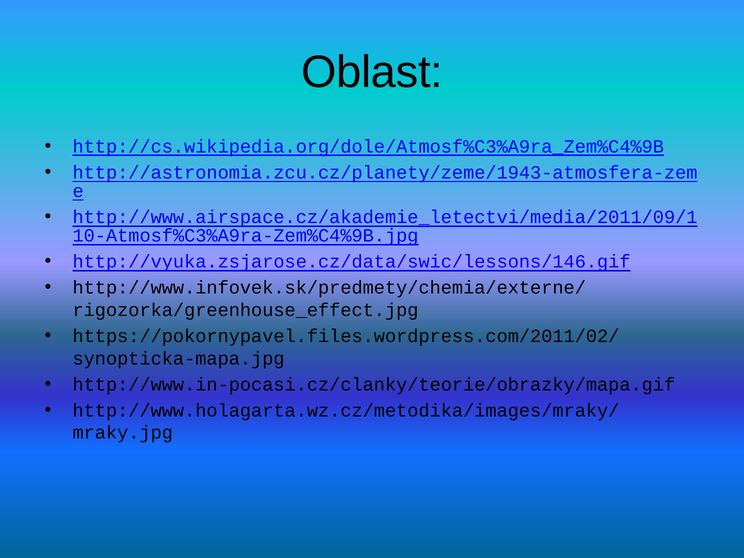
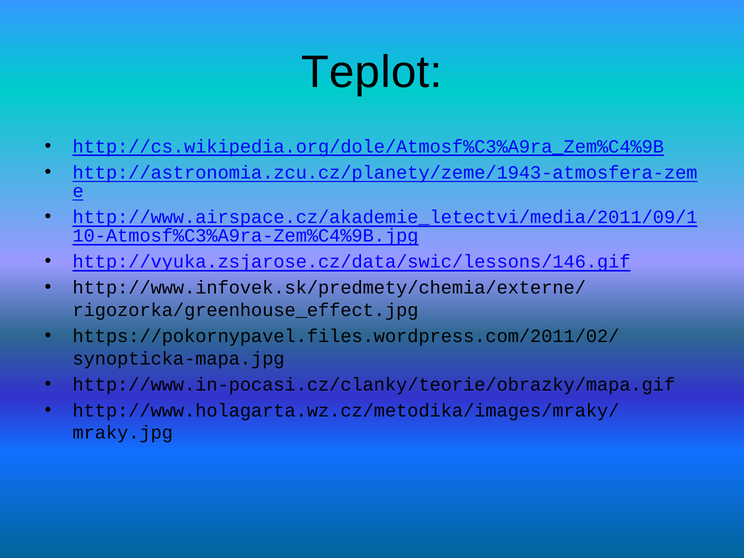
Oblast: Oblast -> Teplot
